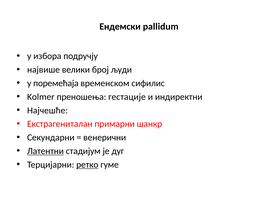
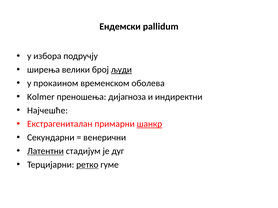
највише: највише -> ширења
људи underline: none -> present
поремећаја: поремећаја -> прокаином
сифилис: сифилис -> оболева
гестације: гестације -> дијагноза
шанкр underline: none -> present
